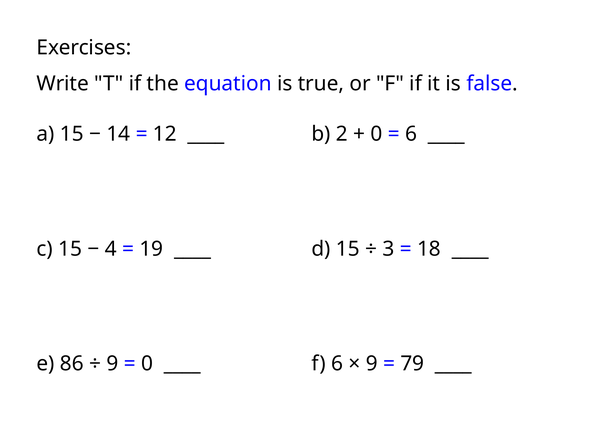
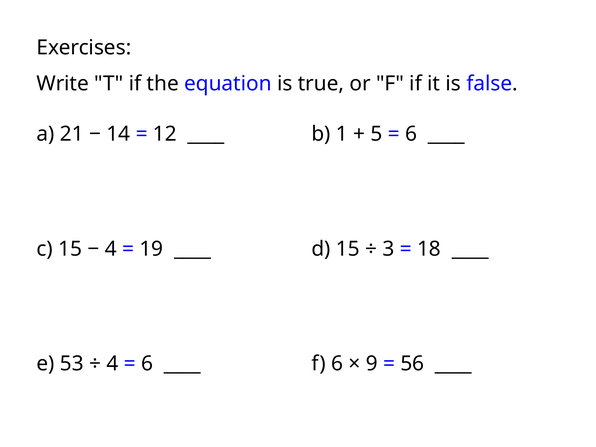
a 15: 15 -> 21
2: 2 -> 1
0 at (376, 134): 0 -> 5
86: 86 -> 53
9 at (112, 364): 9 -> 4
0 at (147, 364): 0 -> 6
79: 79 -> 56
